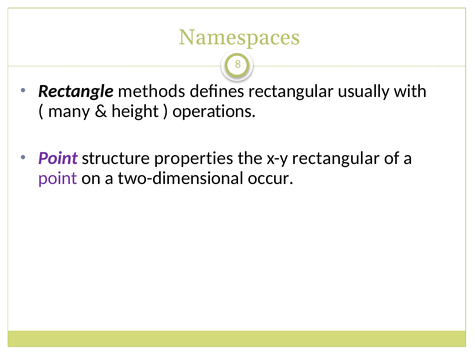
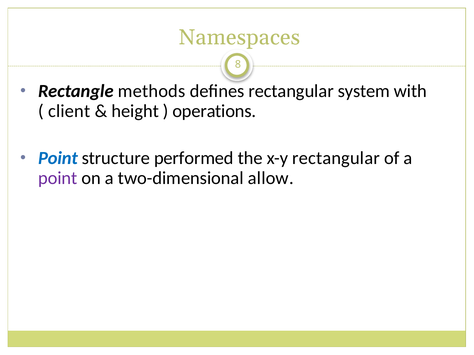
usually: usually -> system
many: many -> client
Point at (58, 158) colour: purple -> blue
properties: properties -> performed
occur: occur -> allow
